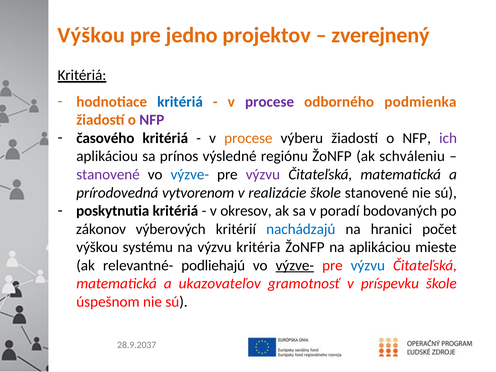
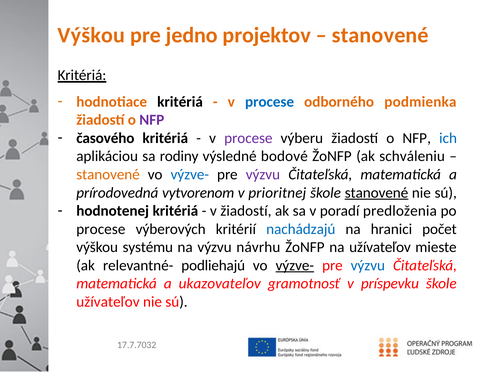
zverejnený at (380, 35): zverejnený -> stanovené
kritériá at (180, 102) colour: blue -> black
procese at (270, 102) colour: purple -> blue
procese at (248, 138) colour: orange -> purple
ich colour: purple -> blue
prínos: prínos -> rodiny
regiónu: regiónu -> bodové
stanovené at (108, 174) colour: purple -> orange
realizácie: realizácie -> prioritnej
stanovené at (377, 193) underline: none -> present
poskytnutia: poskytnutia -> hodnotenej
v okresov: okresov -> žiadostí
bodovaných: bodovaných -> predloženia
zákonov at (101, 229): zákonov -> procese
kritéria: kritéria -> návrhu
na aplikáciou: aplikáciou -> užívateľov
úspešnom at (108, 302): úspešnom -> užívateľov
28.9.2037: 28.9.2037 -> 17.7.7032
